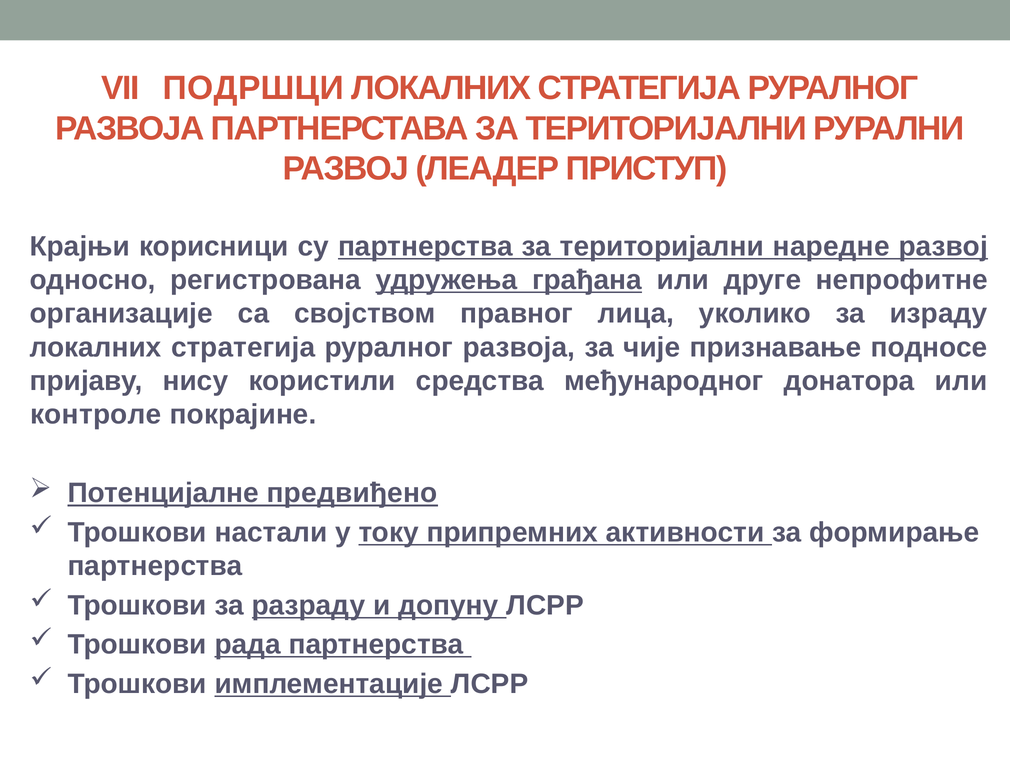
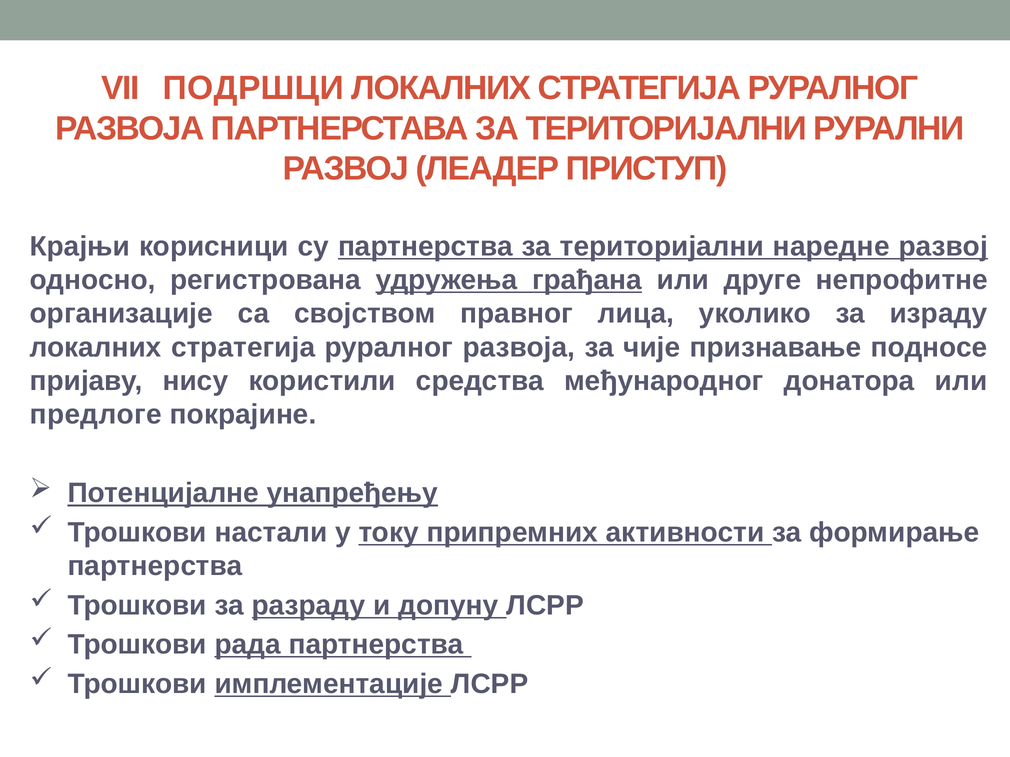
контроле: контроле -> предлоге
предвиђено: предвиђено -> унапређењу
